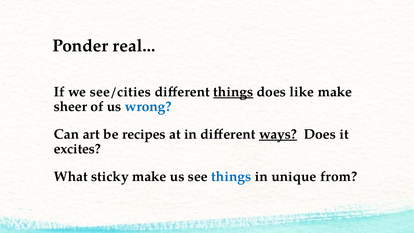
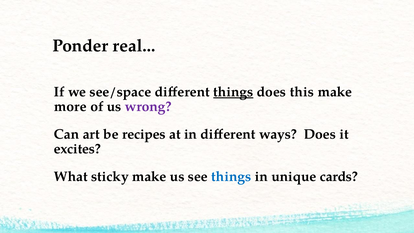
see/cities: see/cities -> see/space
like: like -> this
sheer: sheer -> more
wrong colour: blue -> purple
ways underline: present -> none
from: from -> cards
